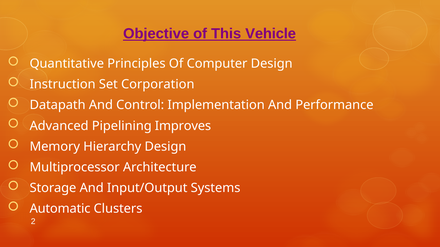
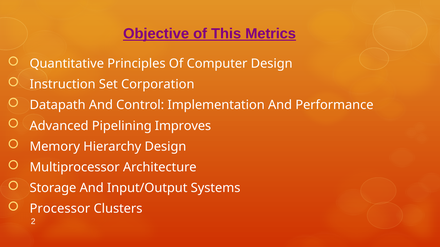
Vehicle: Vehicle -> Metrics
Automatic: Automatic -> Processor
